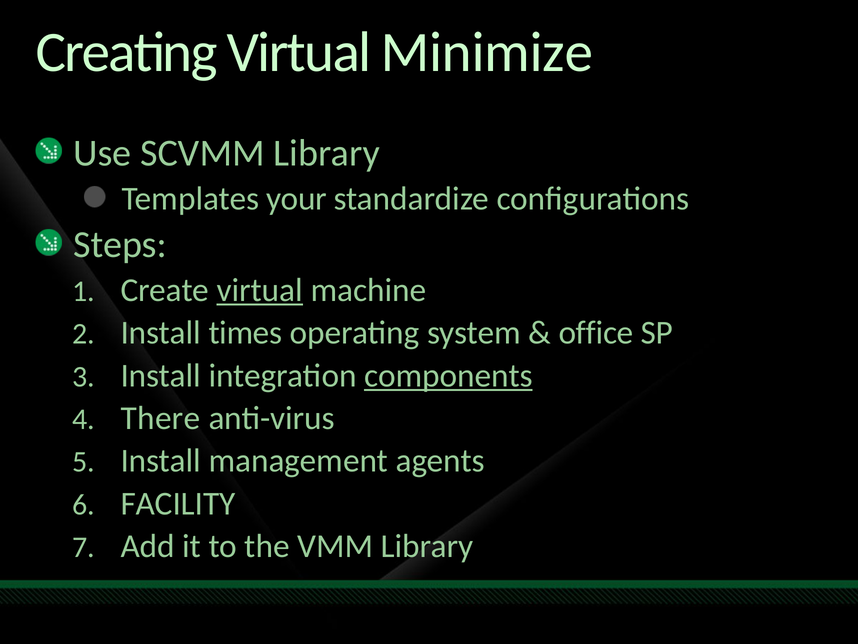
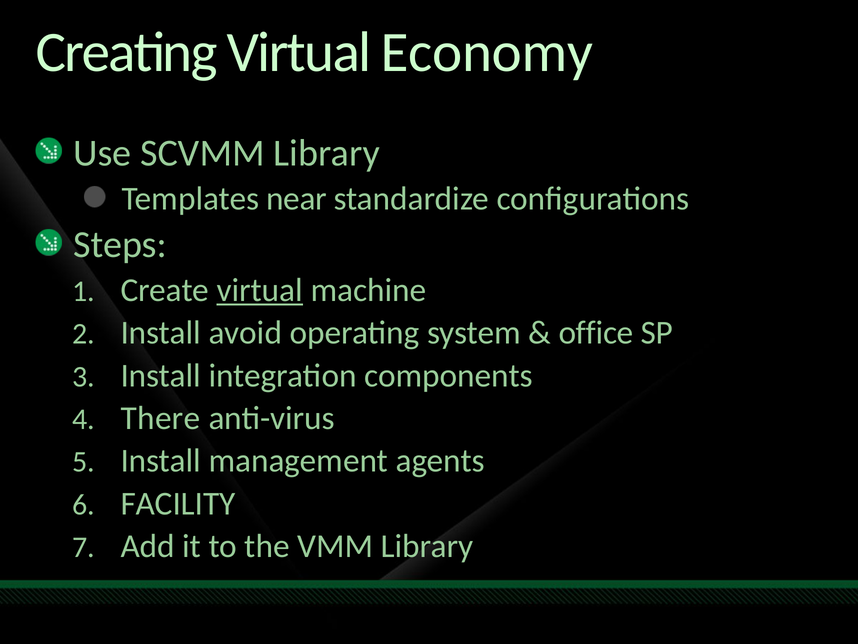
Minimize: Minimize -> Economy
your: your -> near
times: times -> avoid
components underline: present -> none
